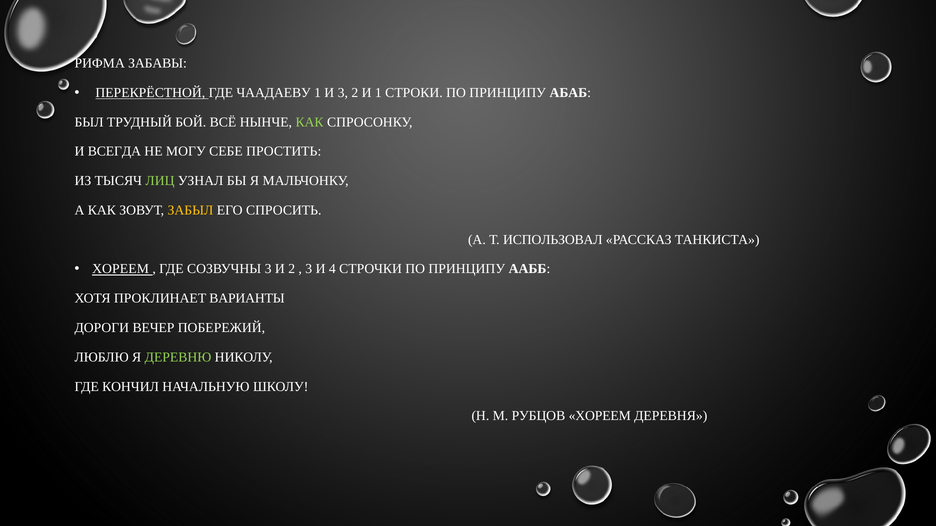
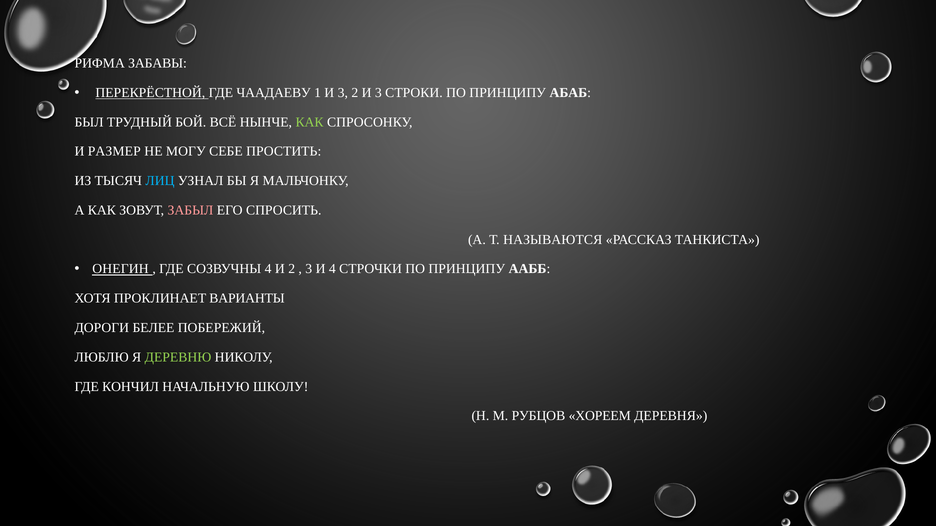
2 И 1: 1 -> 3
ВСЕГДА: ВСЕГДА -> РАЗМЕР
ЛИЦ colour: light green -> light blue
ЗАБЫЛ colour: yellow -> pink
ИСПОЛЬЗОВАЛ: ИСПОЛЬЗОВАЛ -> НАЗЫВАЮТСЯ
ХОРЕЕМ at (121, 269): ХОРЕЕМ -> ОНЕГИН
СОЗВУЧНЫ 3: 3 -> 4
ВЕЧЕР: ВЕЧЕР -> БЕЛЕЕ
